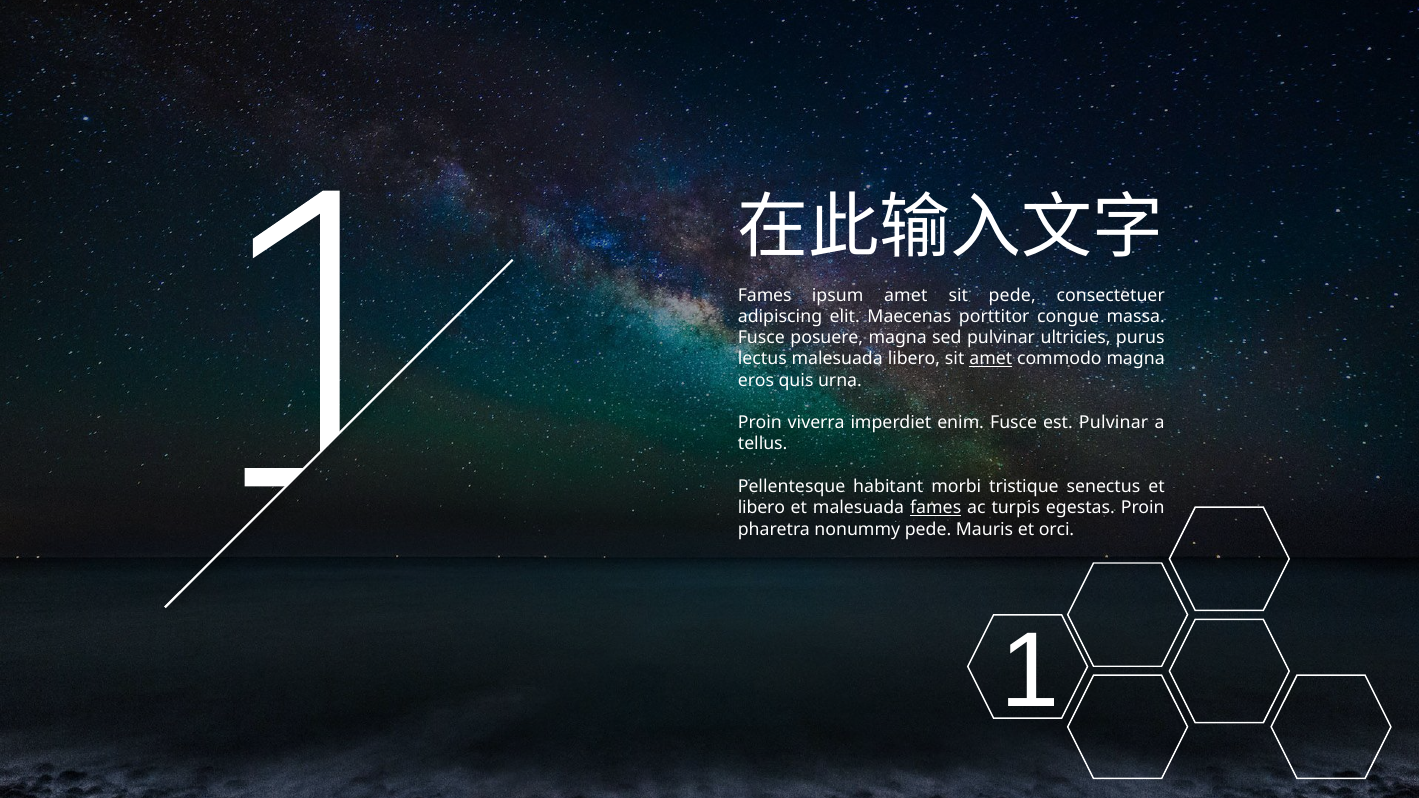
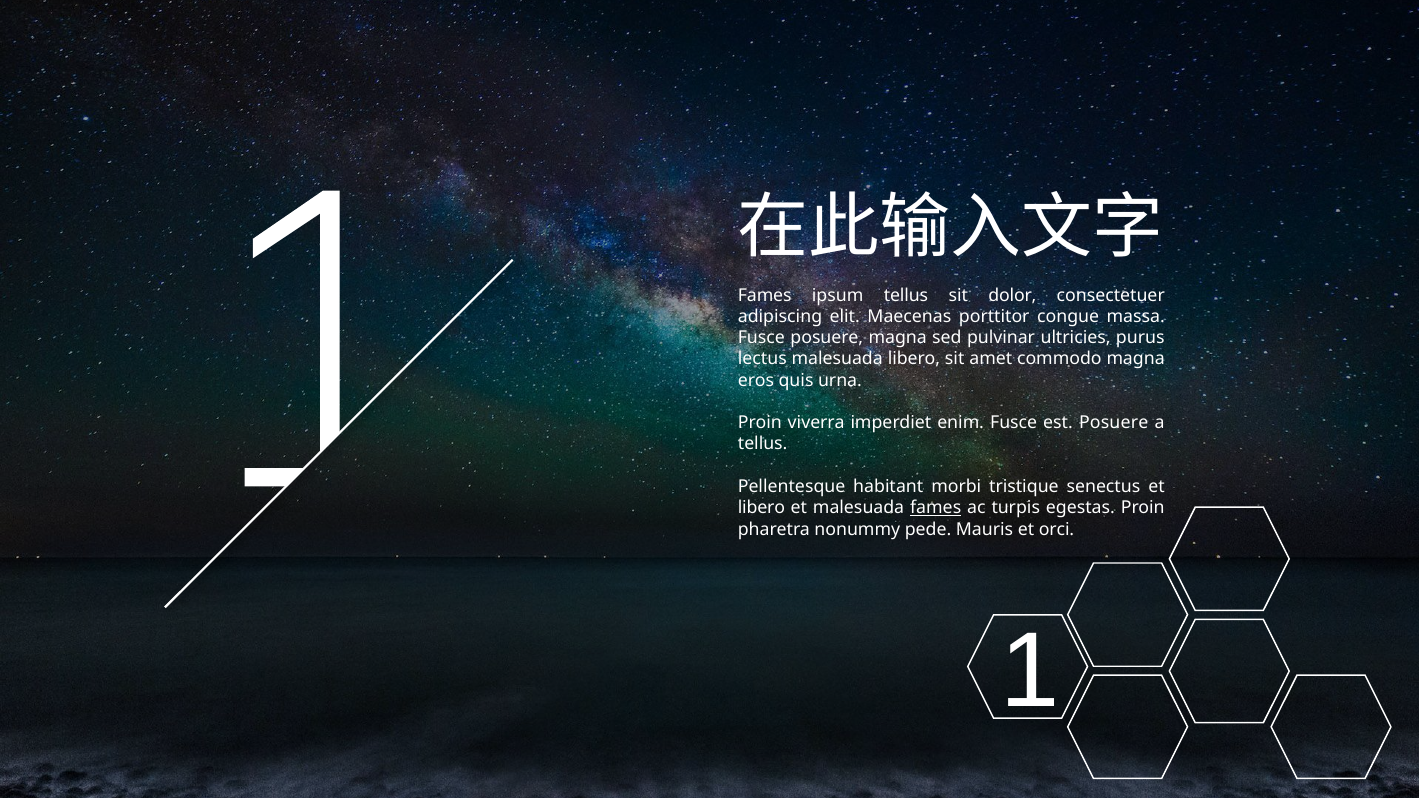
ipsum amet: amet -> tellus
sit pede: pede -> dolor
amet at (991, 359) underline: present -> none
est Pulvinar: Pulvinar -> Posuere
